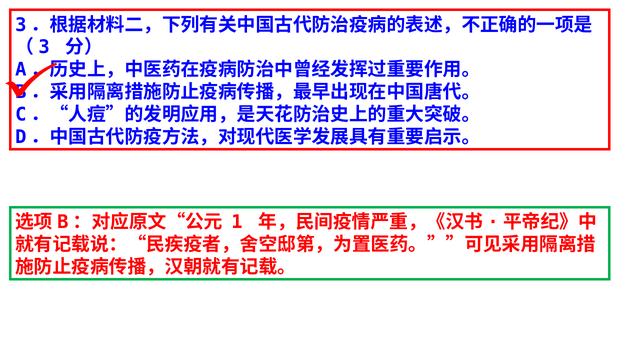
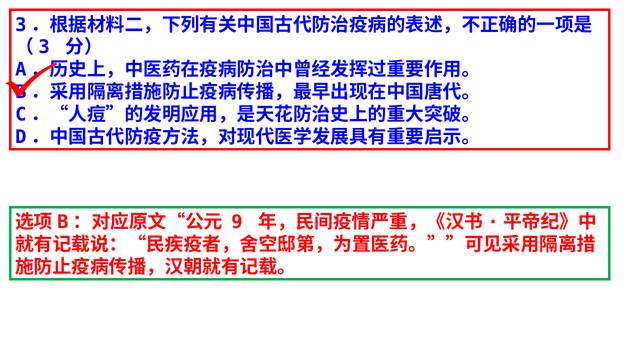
1: 1 -> 9
